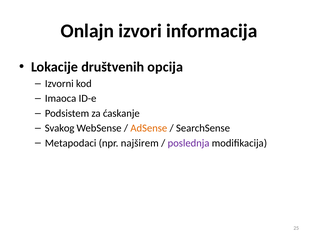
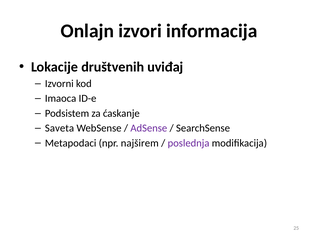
opcija: opcija -> uviđaj
Svakog: Svakog -> Saveta
AdSense colour: orange -> purple
